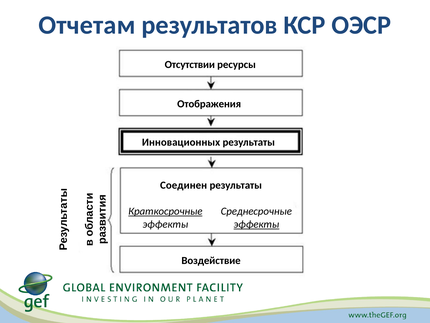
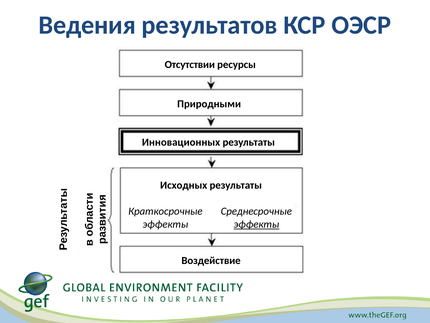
Отчетам: Отчетам -> Ведения
Отображения: Отображения -> Природными
Соединен: Соединен -> Исходных
Краткосрочные underline: present -> none
